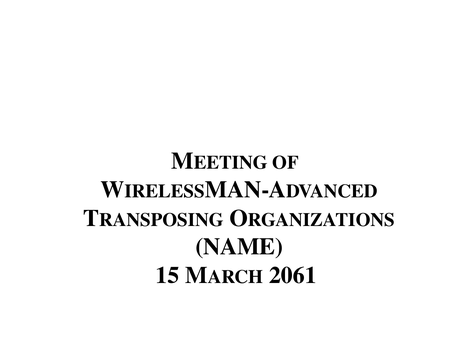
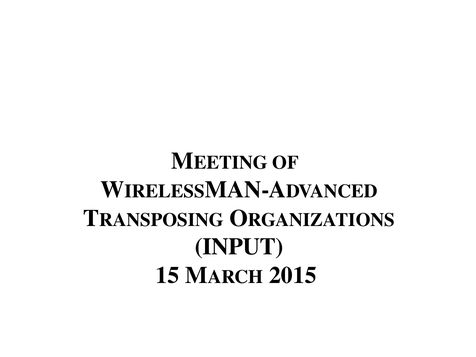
NAME: NAME -> INPUT
2061: 2061 -> 2015
